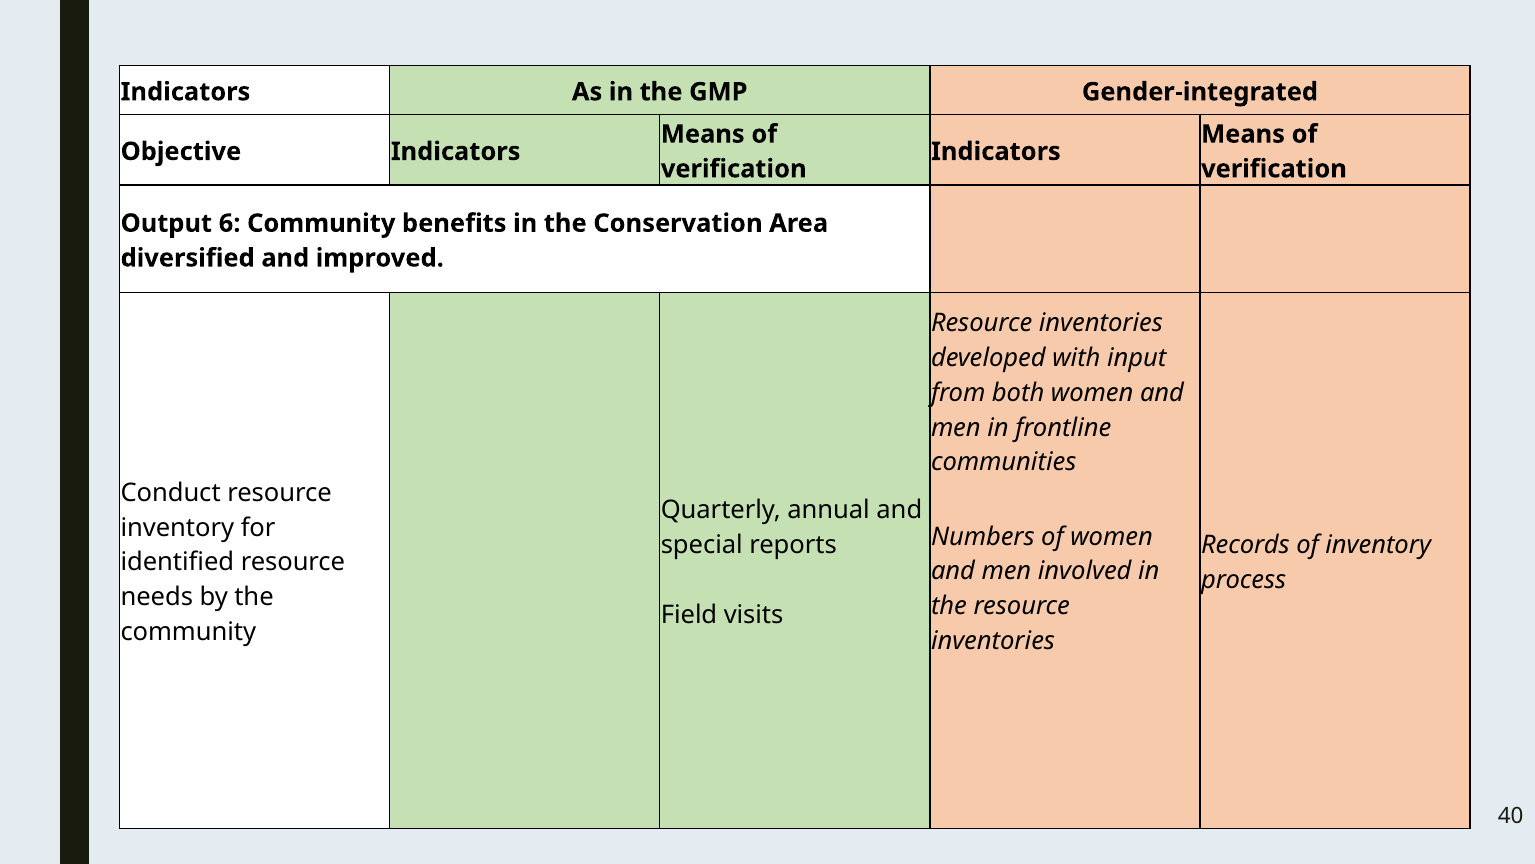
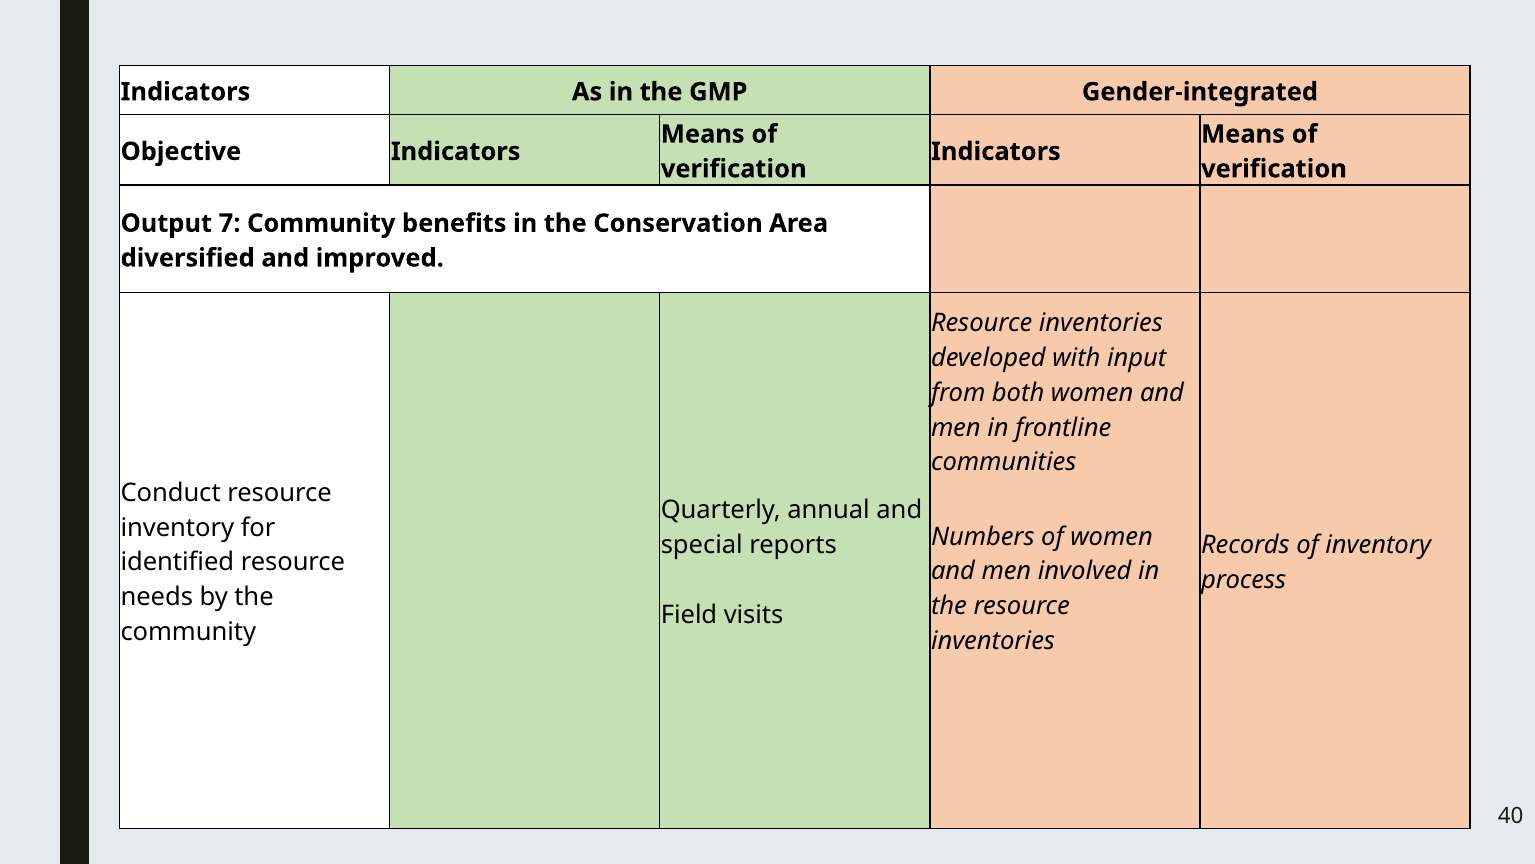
6: 6 -> 7
